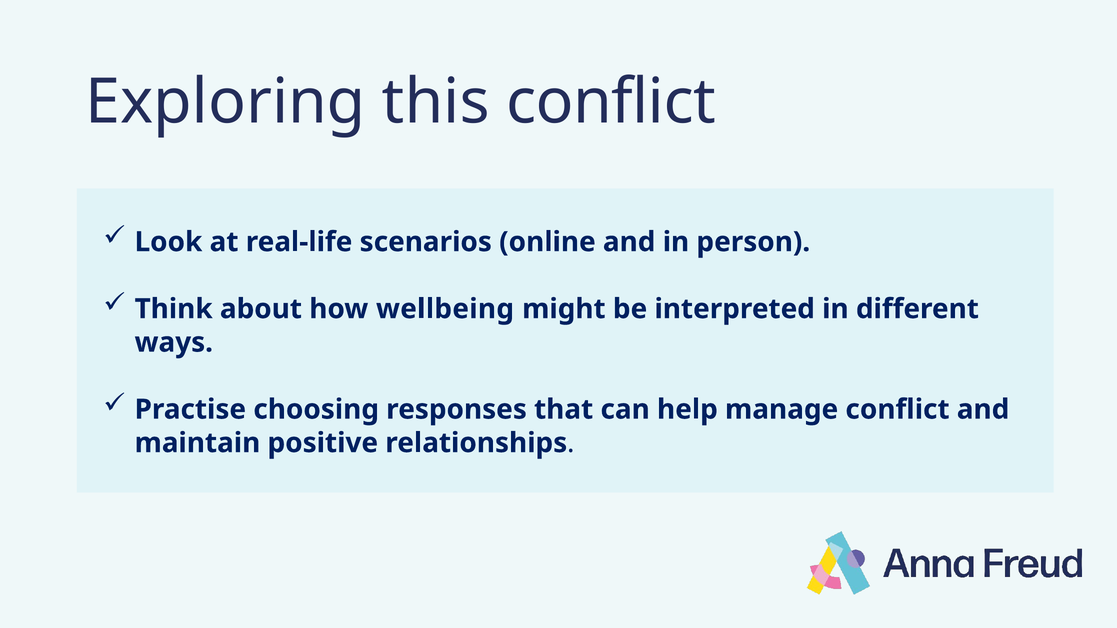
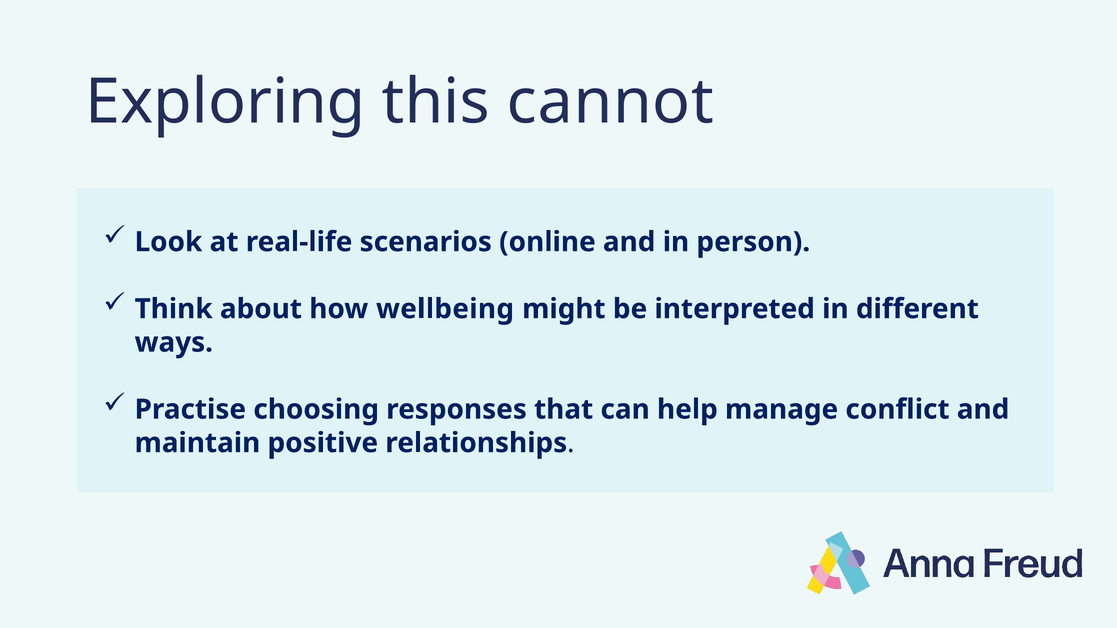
this conflict: conflict -> cannot
